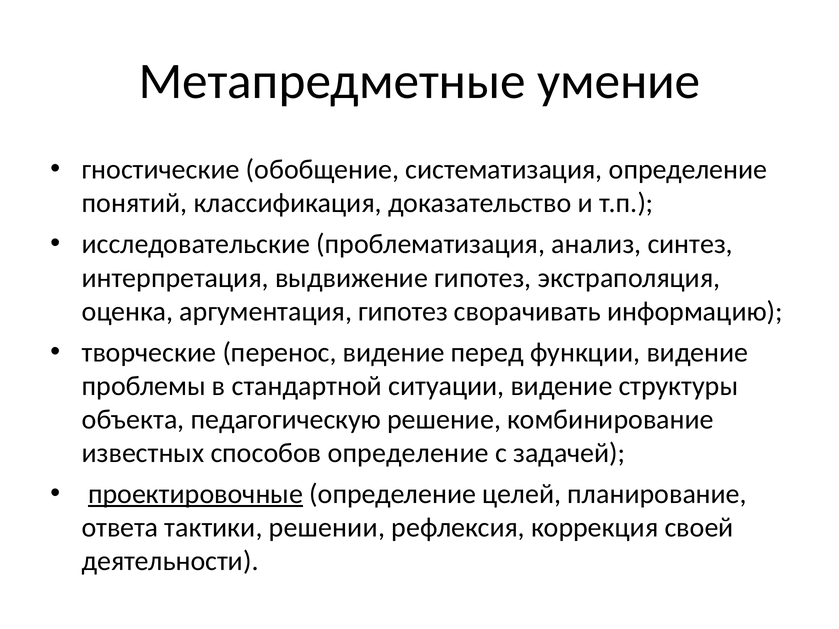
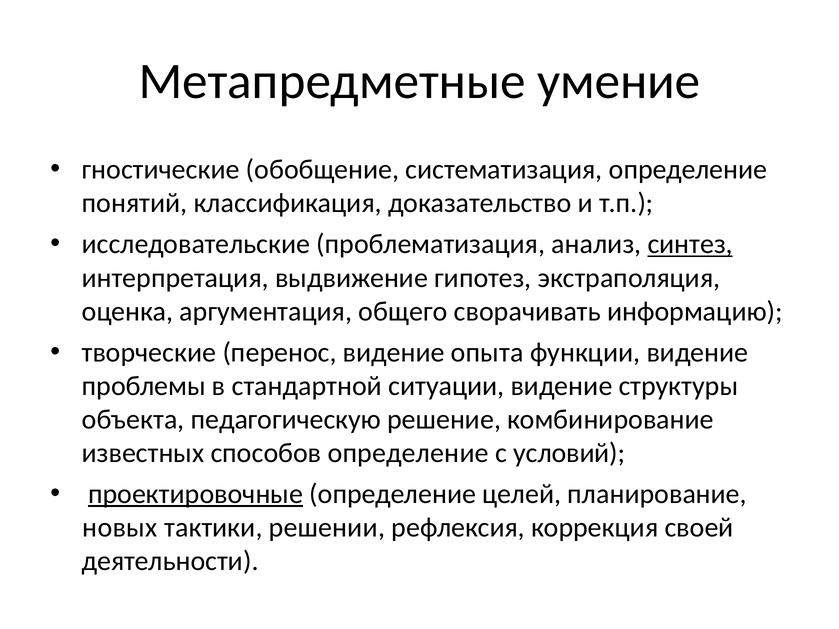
синтез underline: none -> present
аргументация гипотез: гипотез -> общего
перед: перед -> опыта
задачей: задачей -> условий
ответа: ответа -> новых
